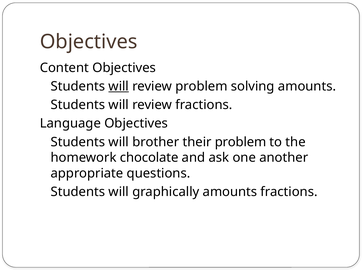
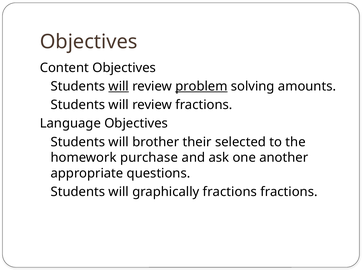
problem at (201, 86) underline: none -> present
their problem: problem -> selected
chocolate: chocolate -> purchase
graphically amounts: amounts -> fractions
